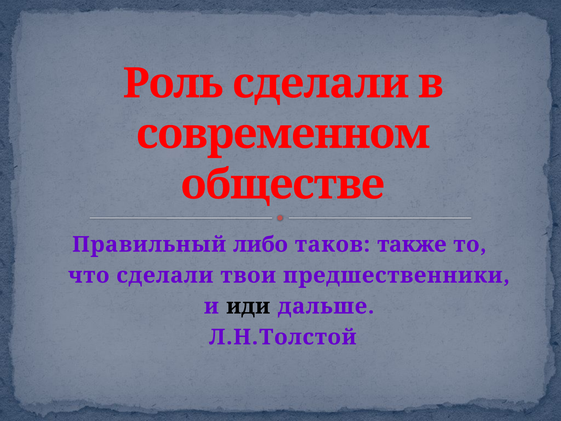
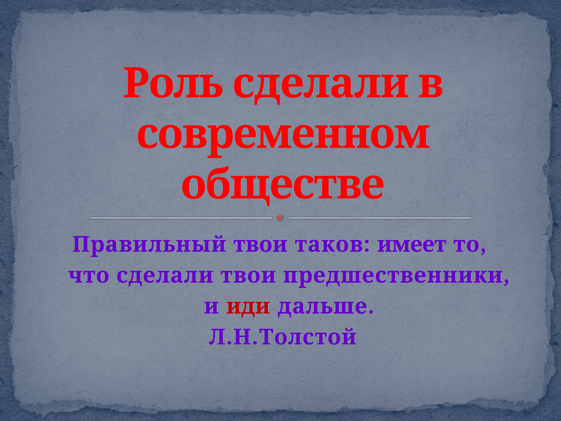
Правильный либо: либо -> твои
также: также -> имеет
иди colour: black -> red
